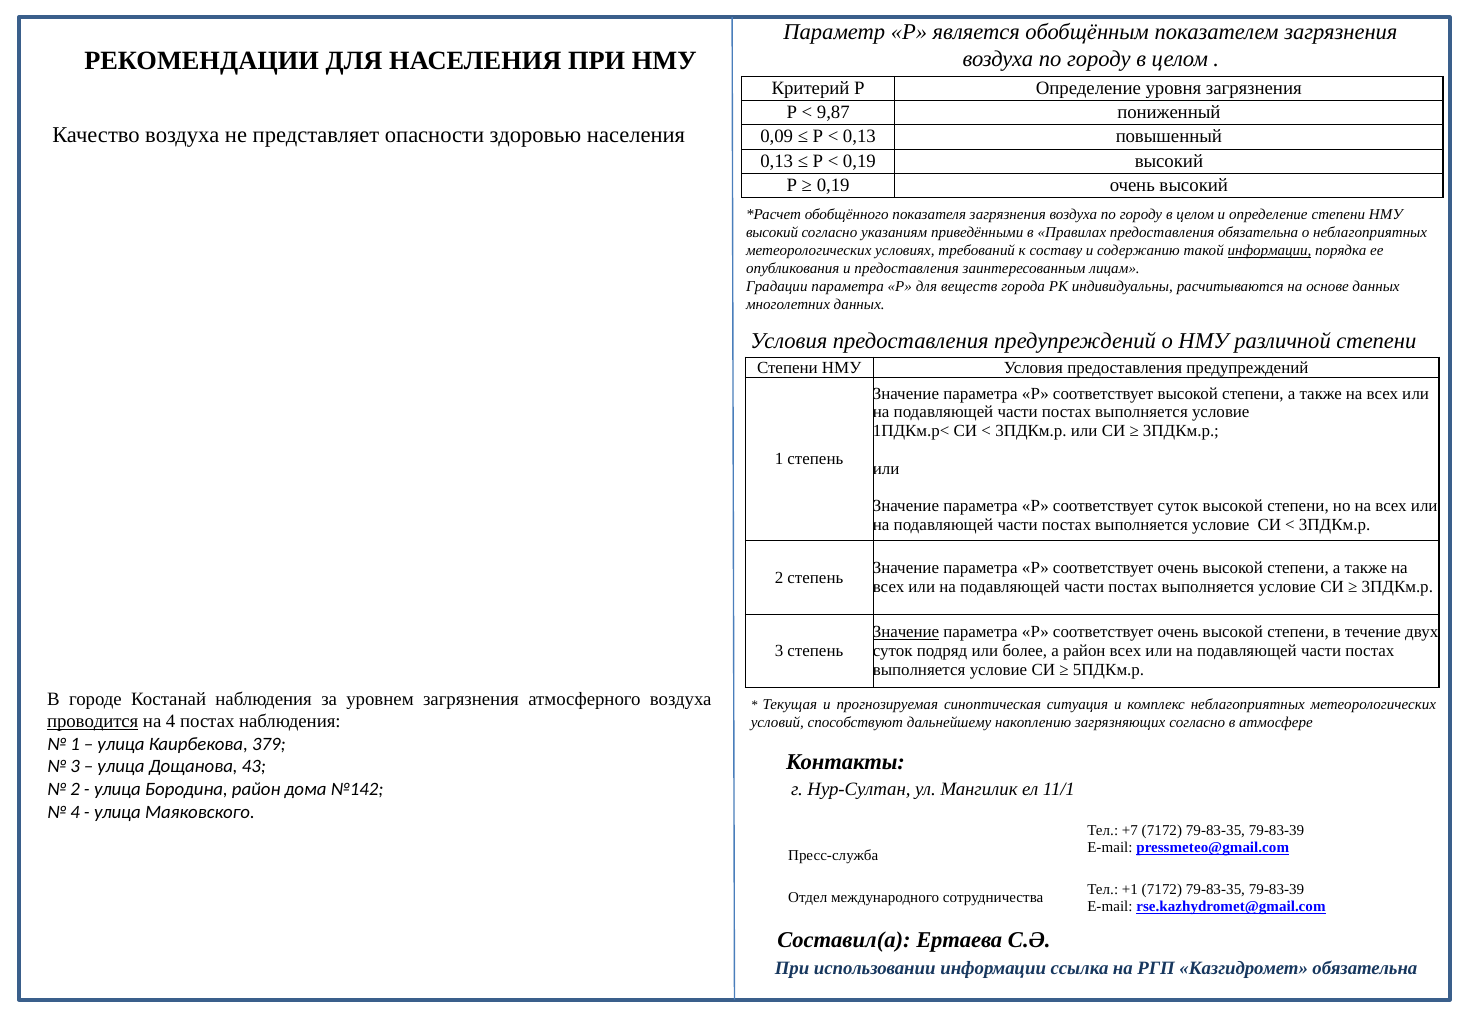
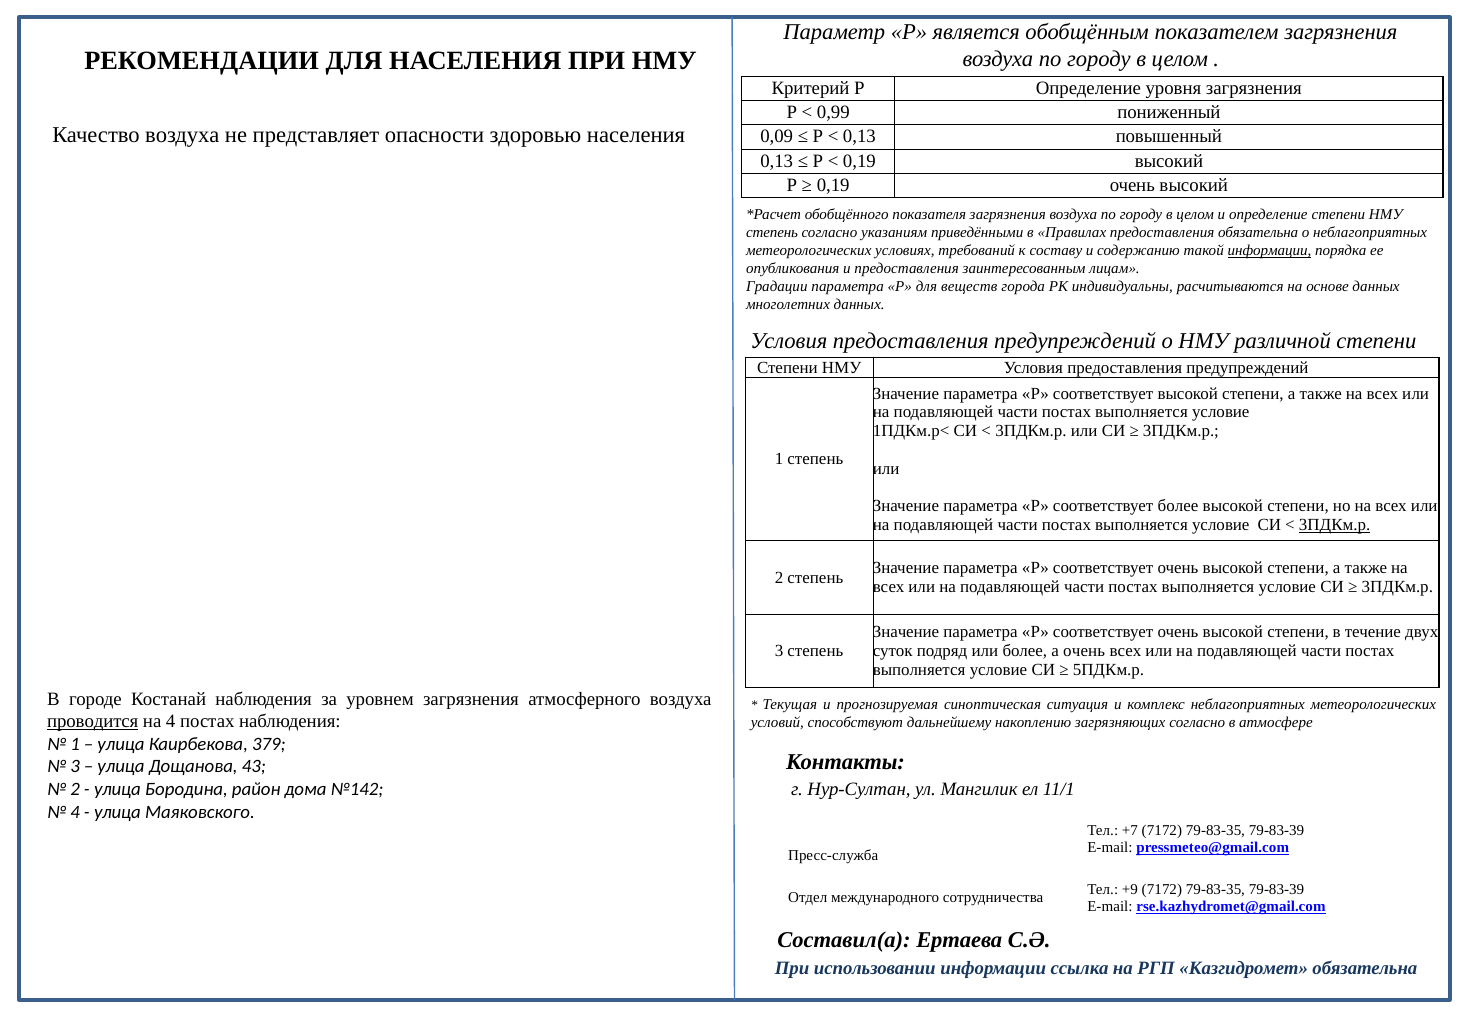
9,87: 9,87 -> 0,99
высокий at (772, 233): высокий -> степень
соответствует суток: суток -> более
3ПДКм.р at (1335, 525) underline: none -> present
Значение at (906, 632) underline: present -> none
а район: район -> очень
+1: +1 -> +9
